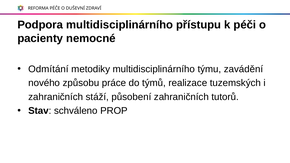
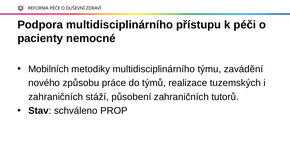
Odmítání: Odmítání -> Mobilních
